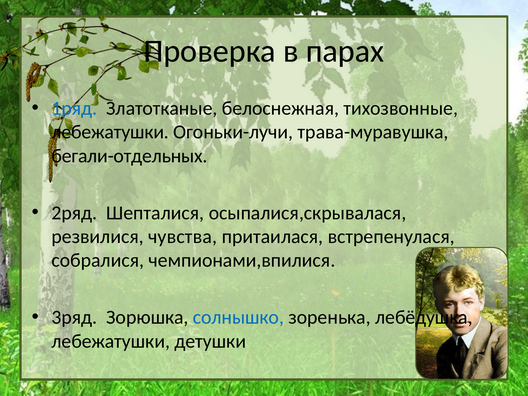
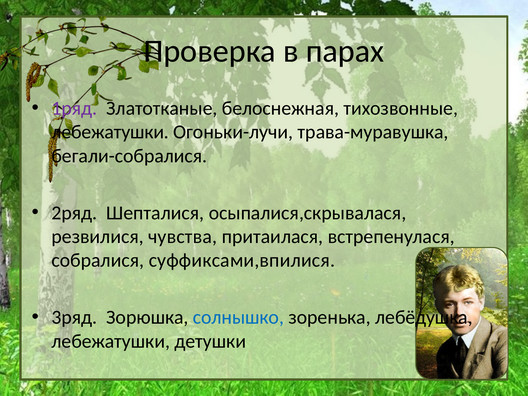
1ряд colour: blue -> purple
бегали-отдельных: бегали-отдельных -> бегали-собралися
чемпионами,впилися: чемпионами,впилися -> суффиксами,впилися
